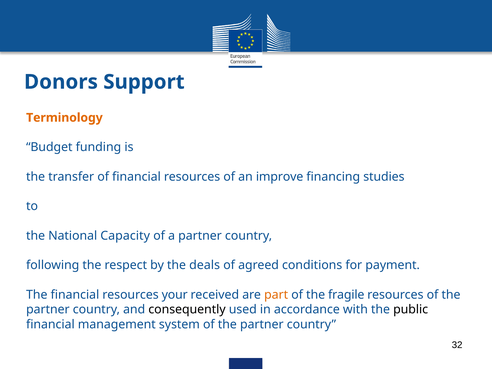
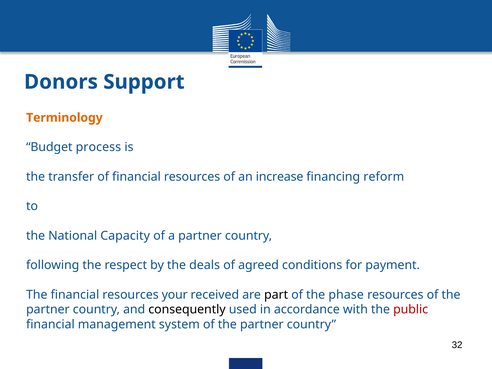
funding: funding -> process
improve: improve -> increase
studies: studies -> reform
part colour: orange -> black
fragile: fragile -> phase
public colour: black -> red
